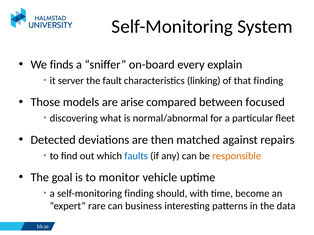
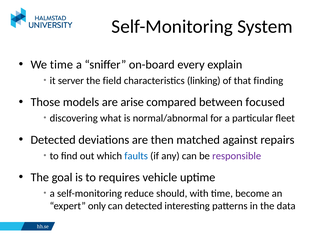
We finds: finds -> time
fault: fault -> field
responsible colour: orange -> purple
monitor: monitor -> requires
self-monitoring finding: finding -> reduce
rare: rare -> only
can business: business -> detected
